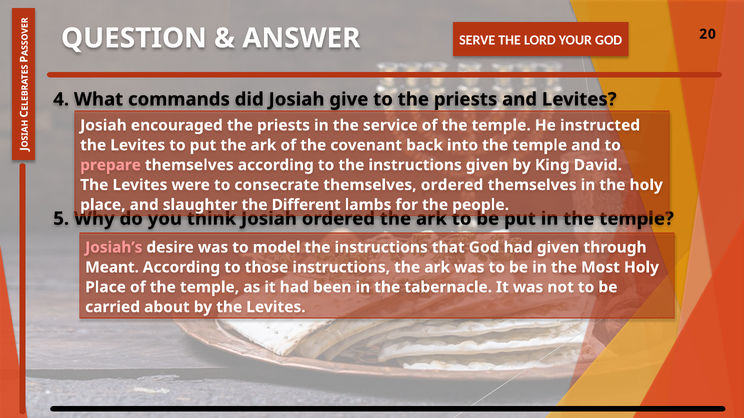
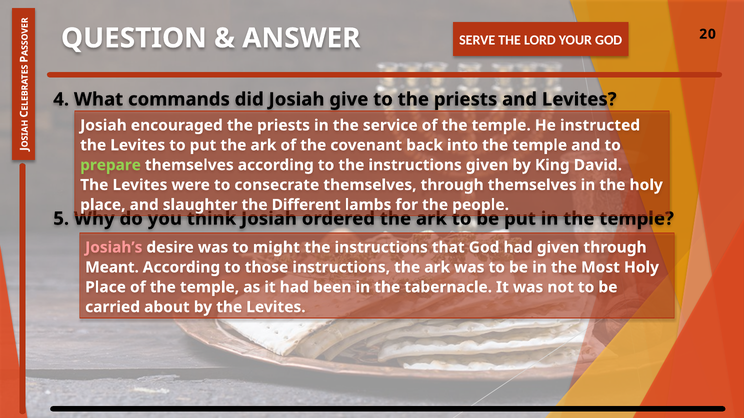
prepare colour: pink -> light green
themselves ordered: ordered -> through
model: model -> might
